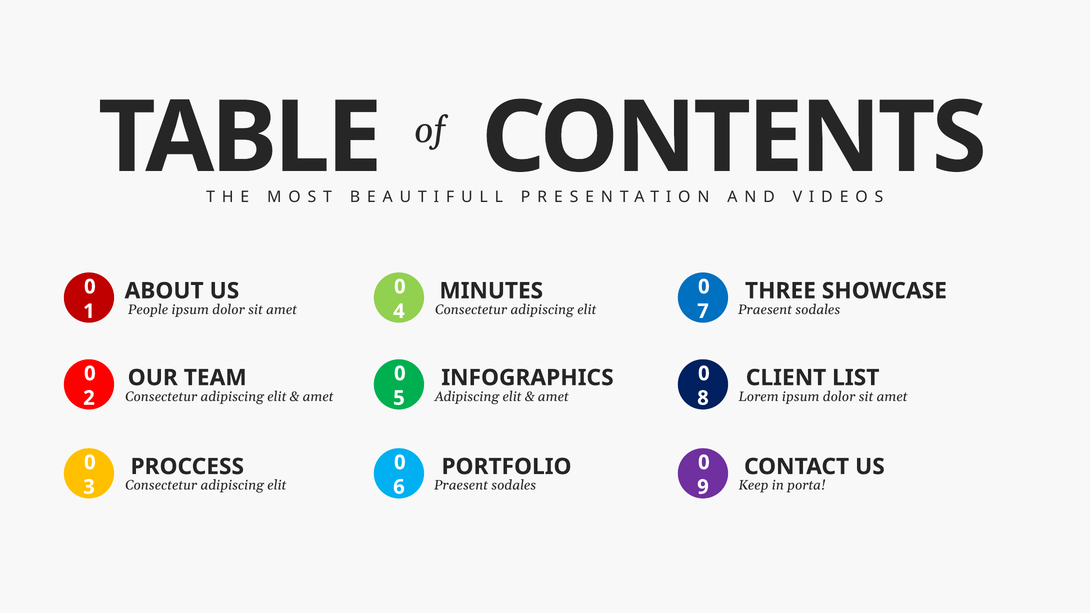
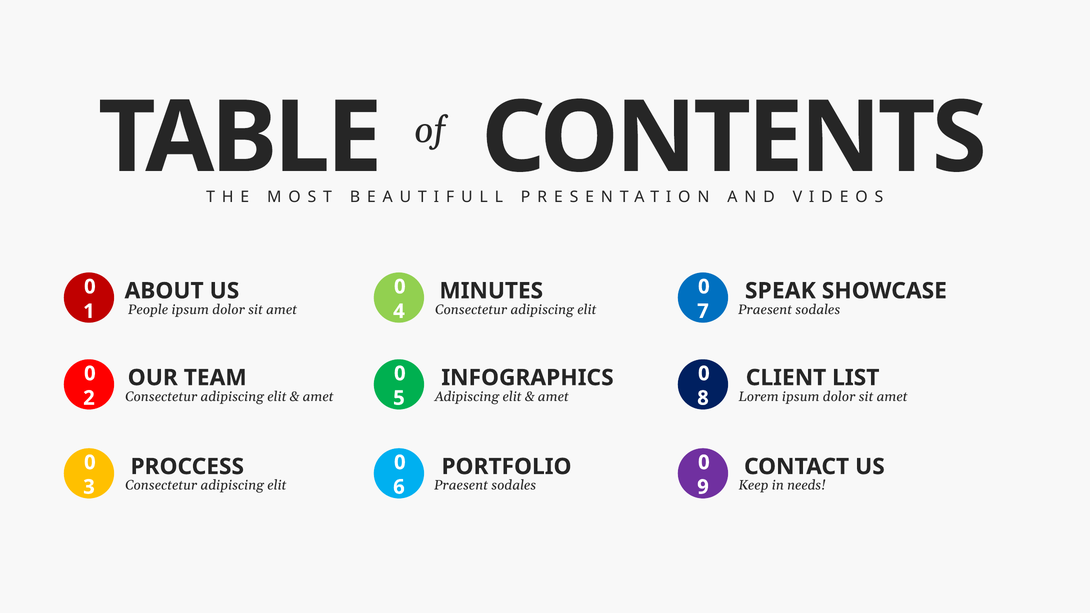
THREE: THREE -> SPEAK
porta: porta -> needs
